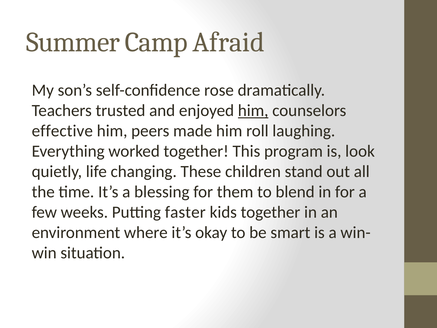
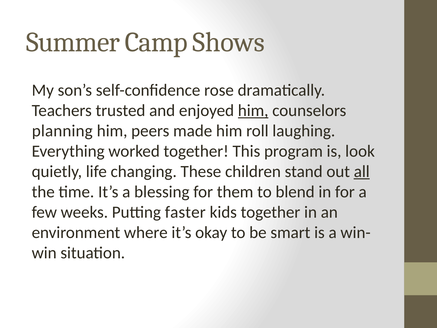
Afraid: Afraid -> Shows
effective: effective -> planning
all underline: none -> present
